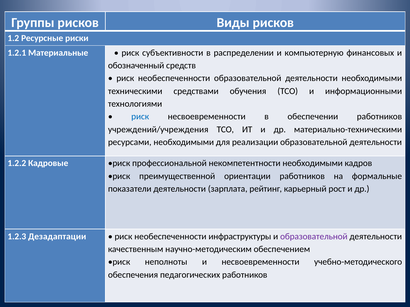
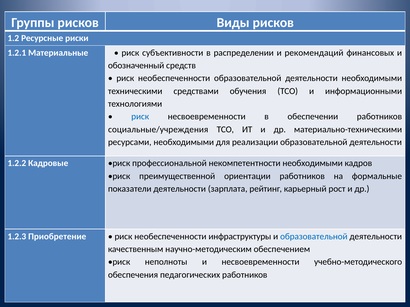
компьютерную: компьютерную -> рекомендаций
учреждений/учреждения: учреждений/учреждения -> социальные/учреждения
Дезадаптации: Дезадаптации -> Приобретение
образовательной at (314, 237) colour: purple -> blue
